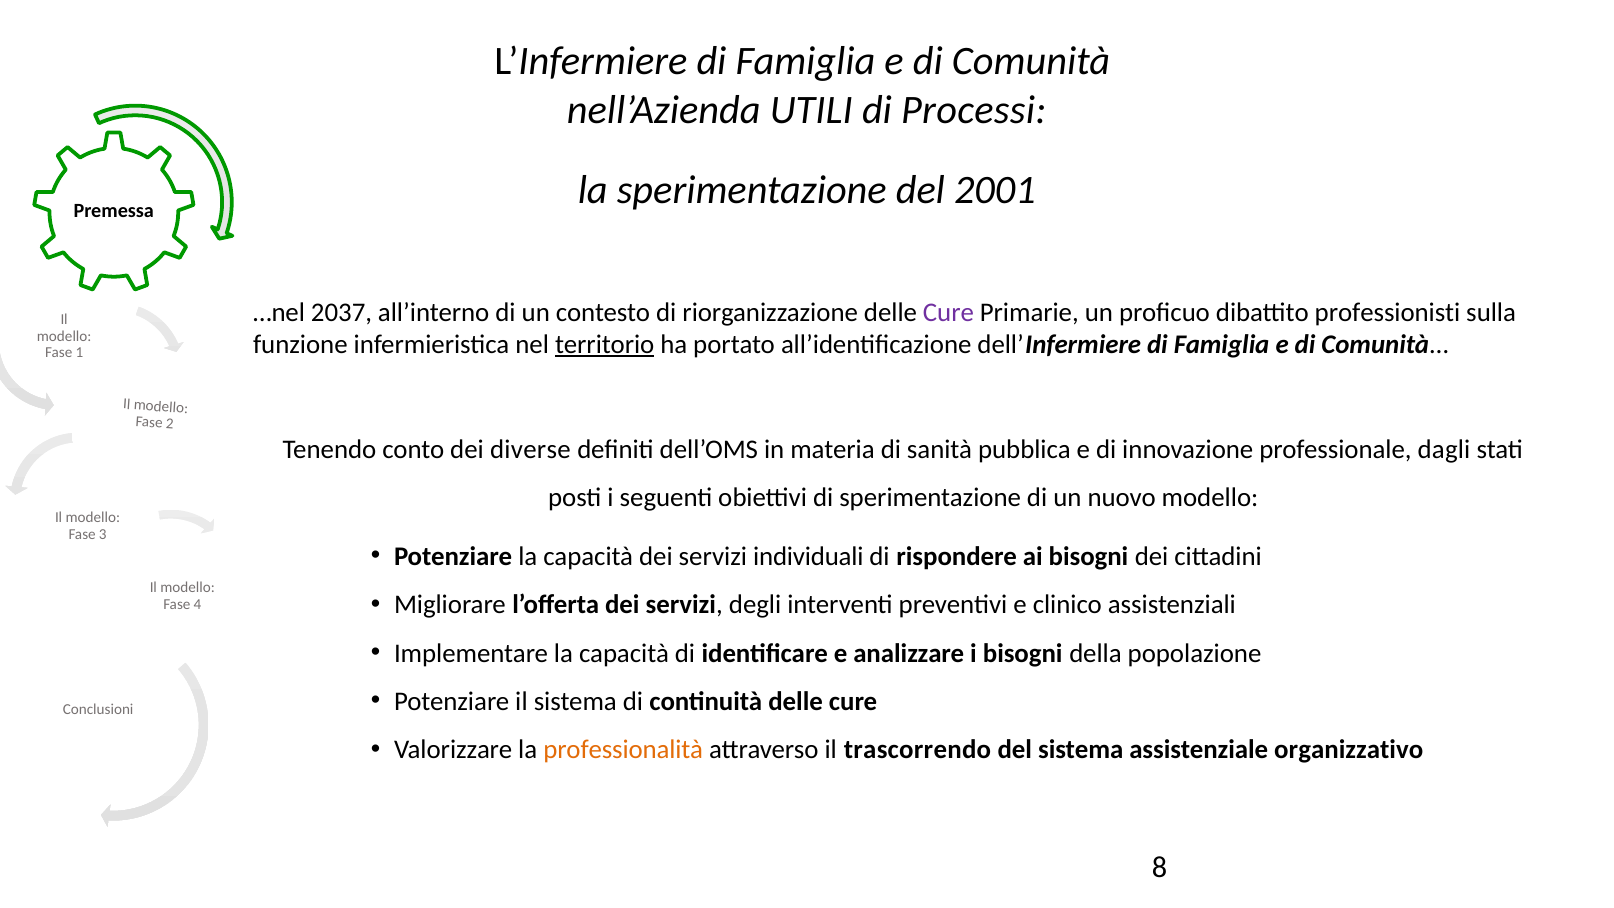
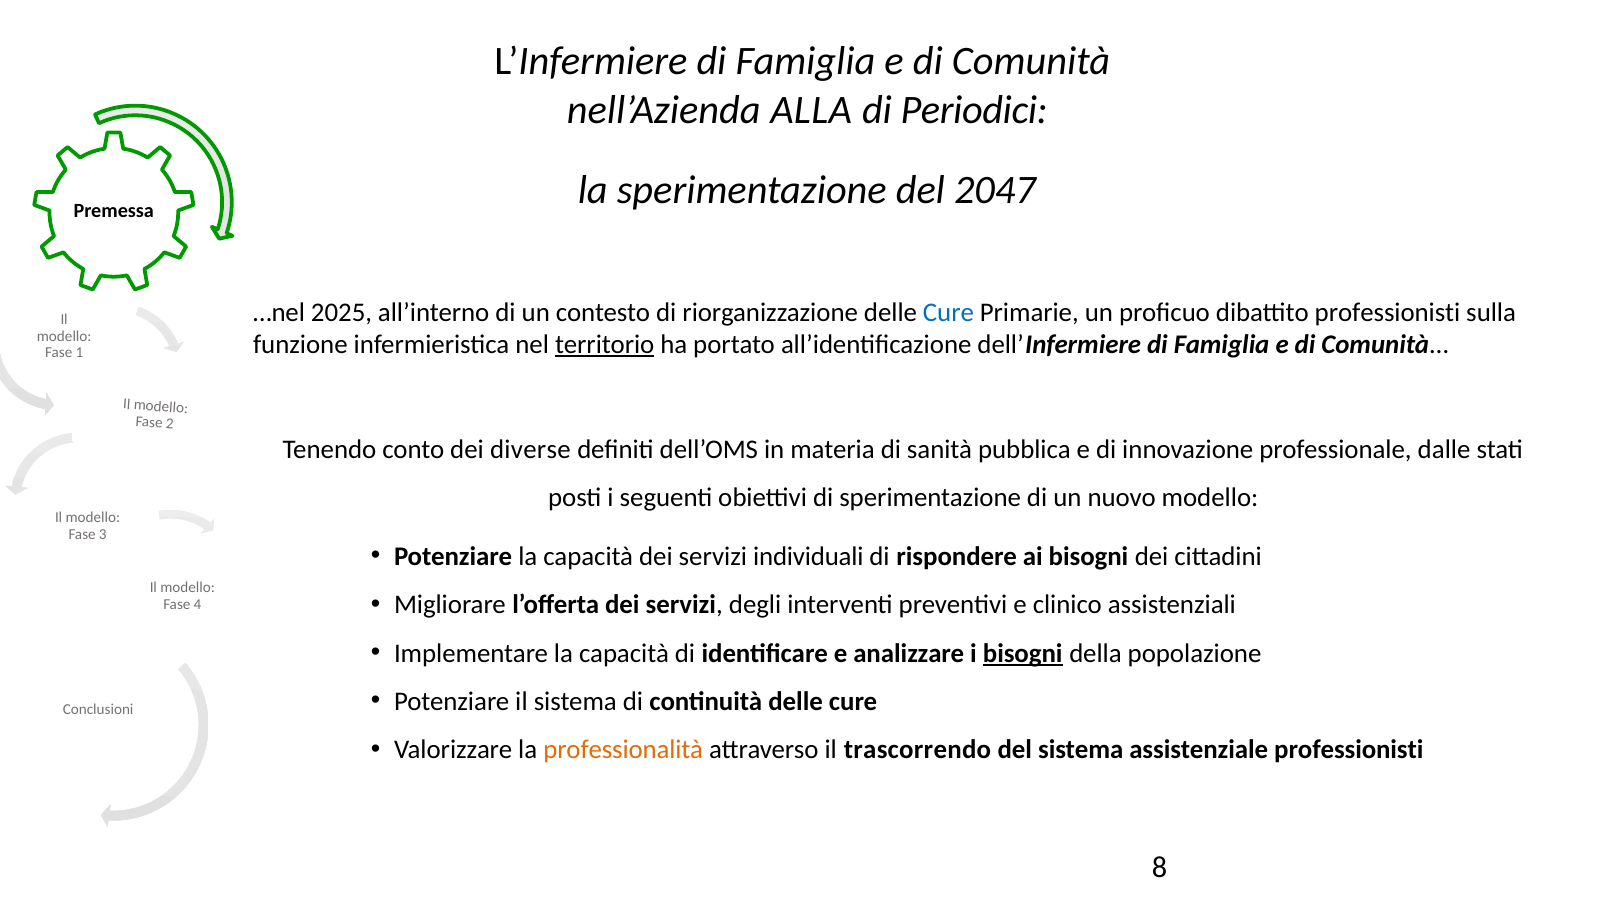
UTILI: UTILI -> ALLA
Processi: Processi -> Periodici
2001: 2001 -> 2047
2037: 2037 -> 2025
Cure at (948, 312) colour: purple -> blue
dagli: dagli -> dalle
bisogni at (1023, 653) underline: none -> present
assistenziale organizzativo: organizzativo -> professionisti
